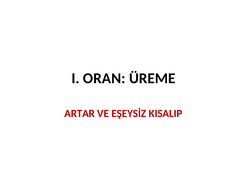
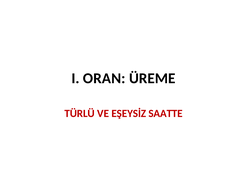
ARTAR: ARTAR -> TÜRLÜ
KISALIP: KISALIP -> SAATTE
